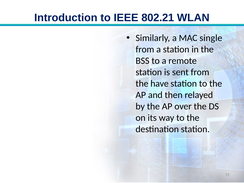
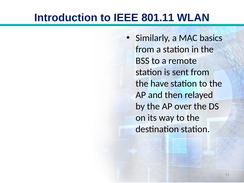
802.21: 802.21 -> 801.11
single: single -> basics
